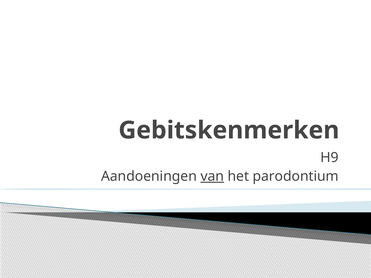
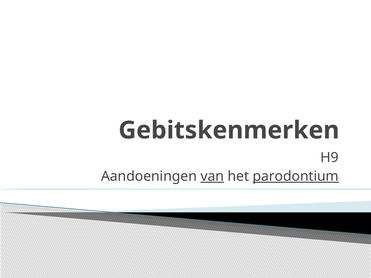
parodontium underline: none -> present
